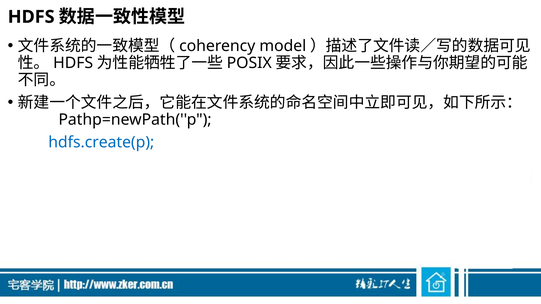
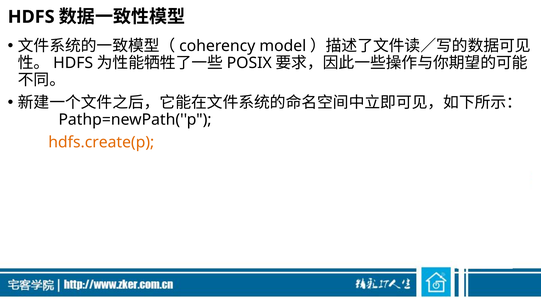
hdfs.create(p colour: blue -> orange
